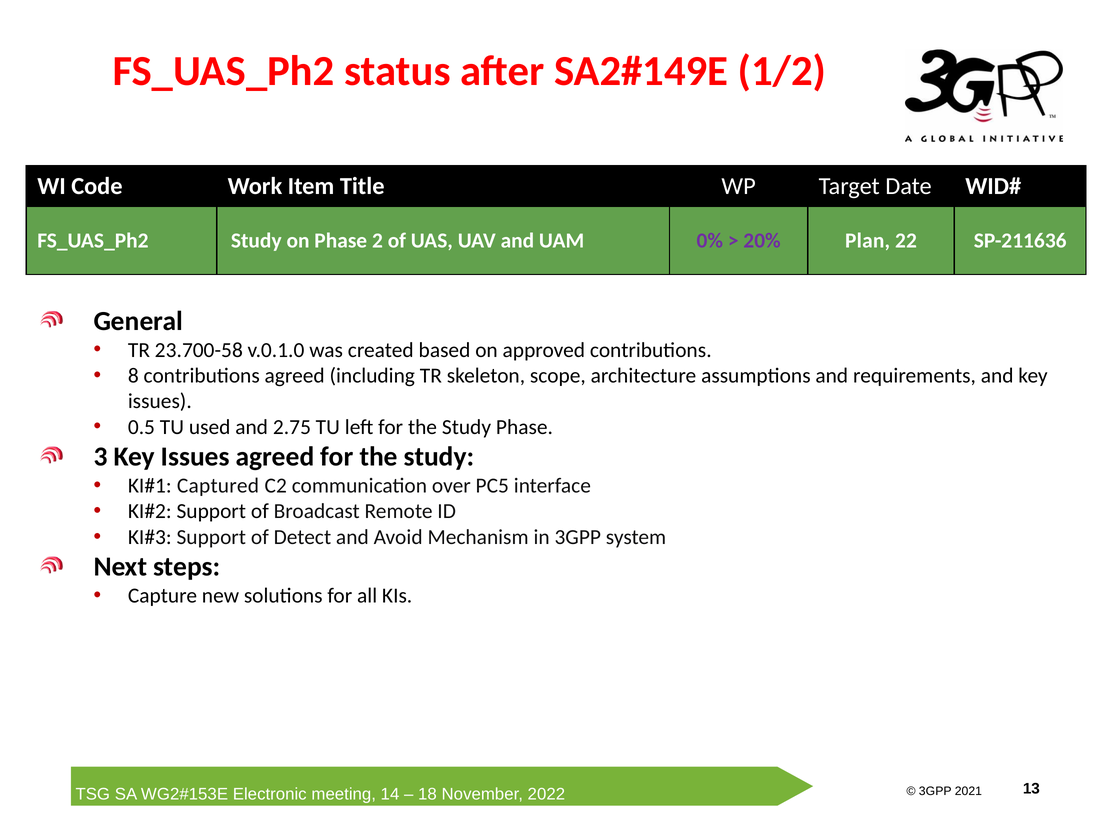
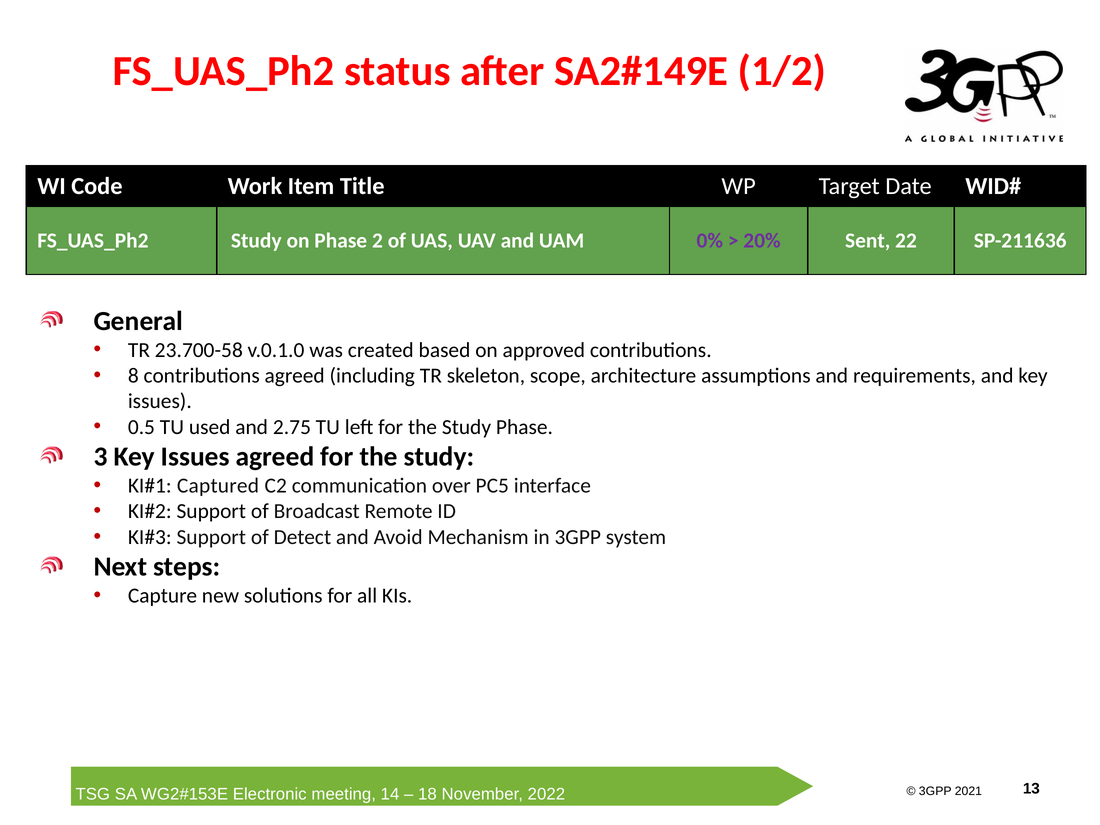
Plan: Plan -> Sent
